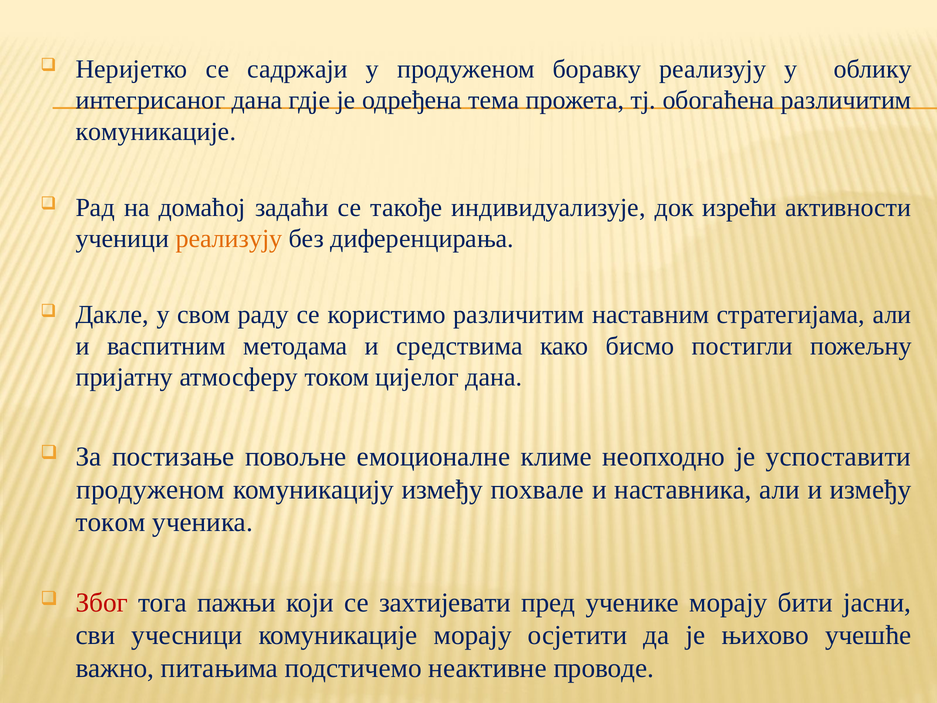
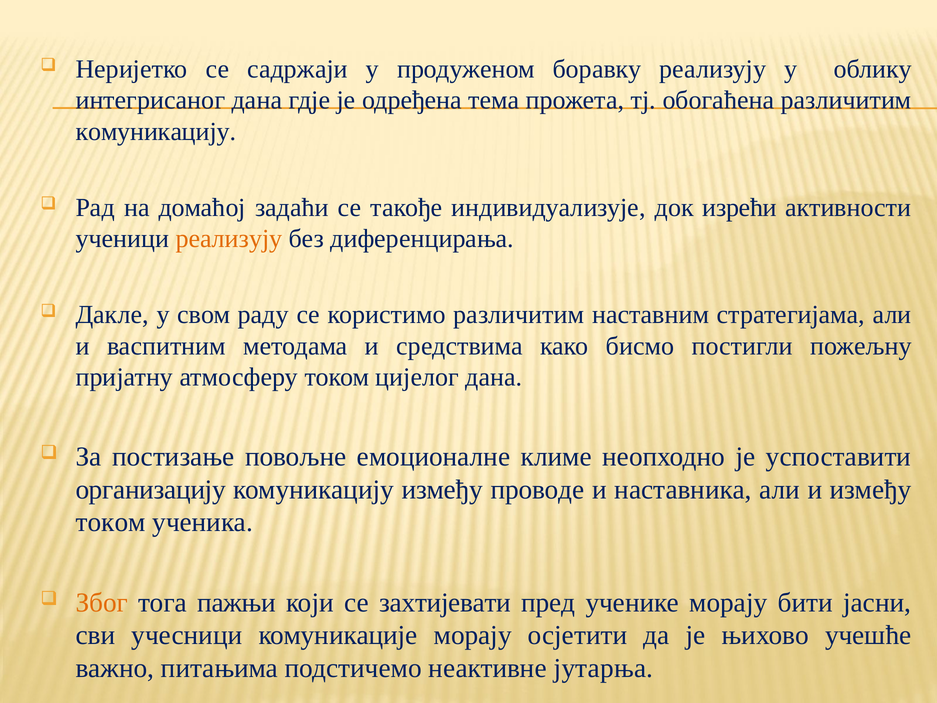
комуникације at (156, 131): комуникације -> комуникацију
продуженом at (150, 489): продуженом -> организацију
похвале: похвале -> проводе
Због colour: red -> orange
проводе: проводе -> јутарња
